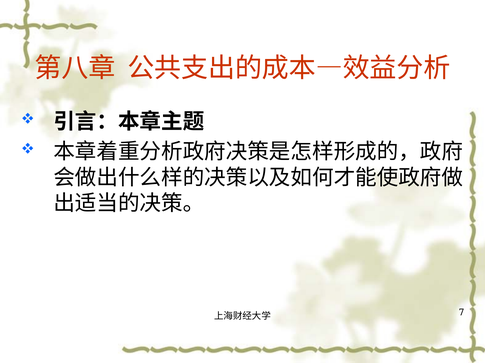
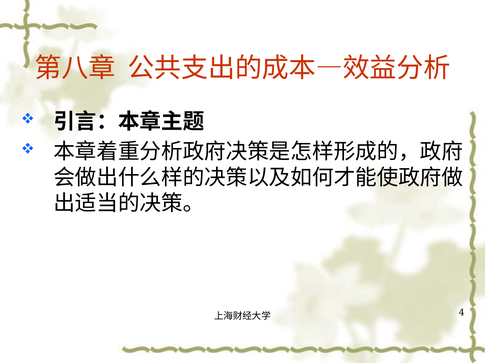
7: 7 -> 4
